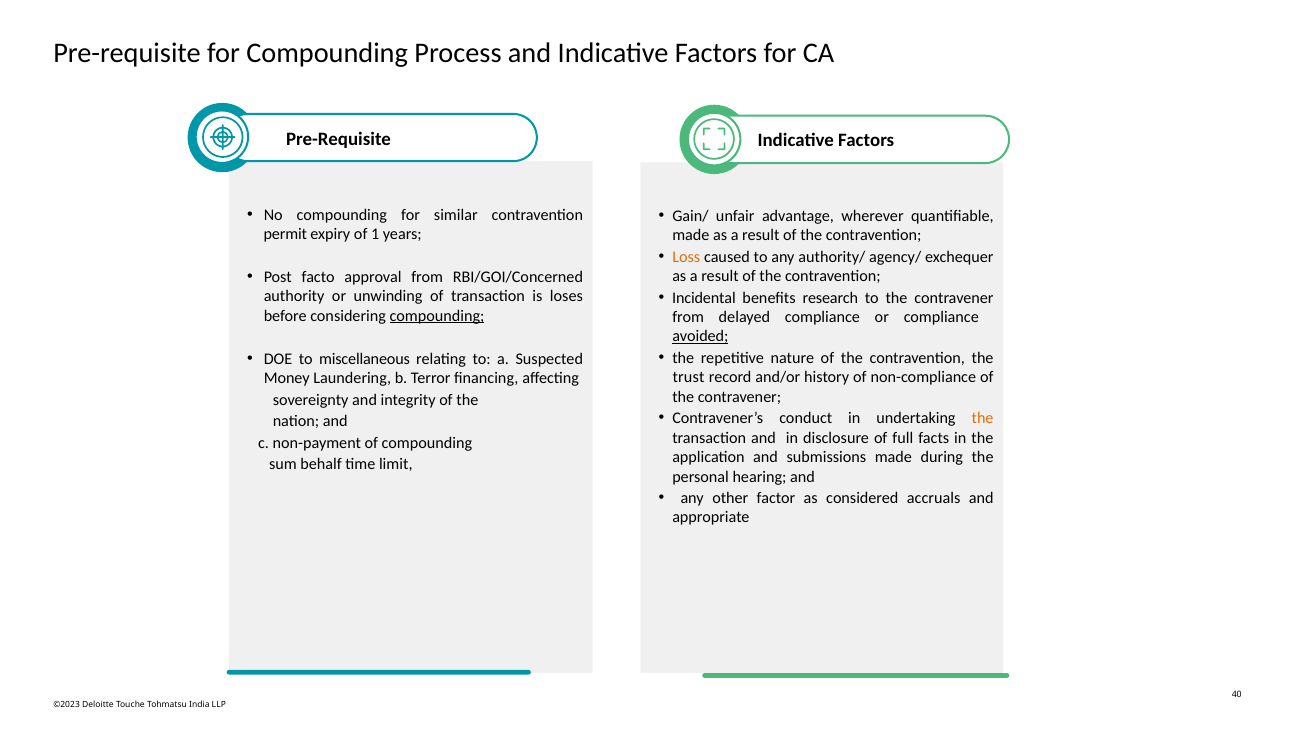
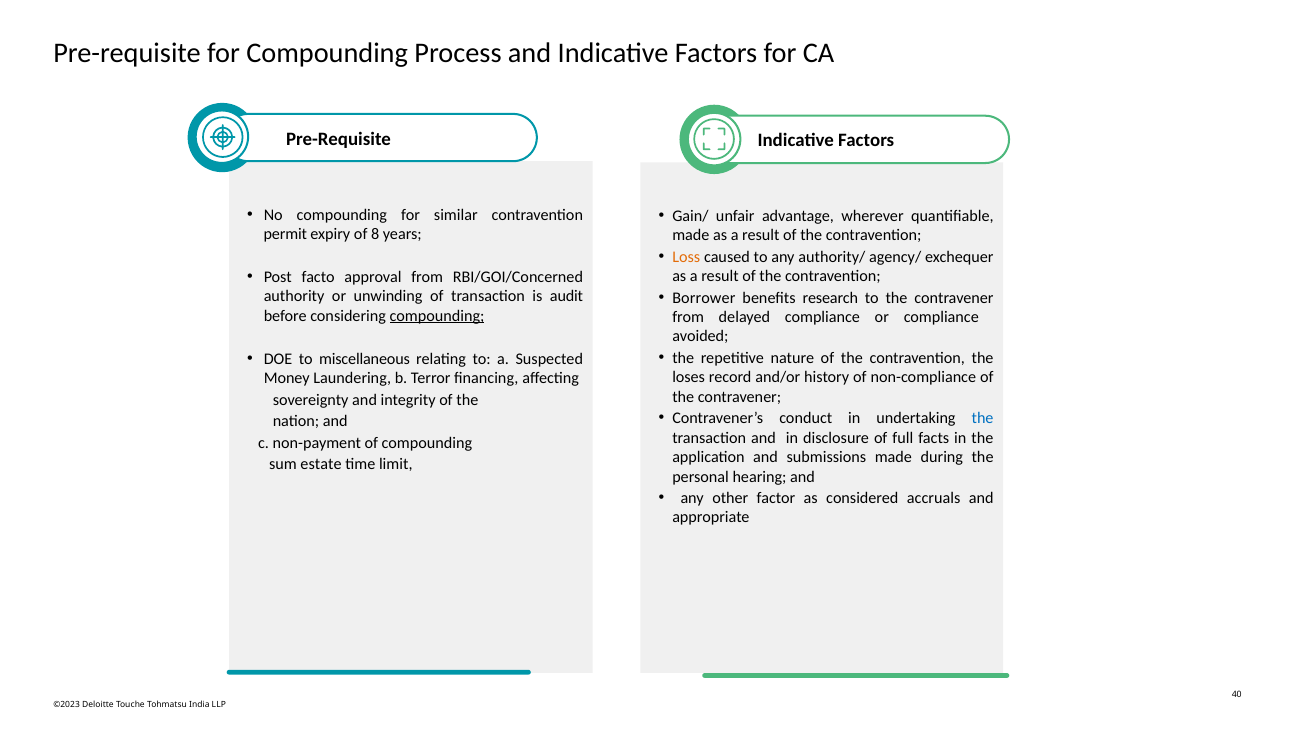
1: 1 -> 8
Incidental: Incidental -> Borrower
loses: loses -> audit
avoided underline: present -> none
trust: trust -> loses
the at (983, 418) colour: orange -> blue
behalf: behalf -> estate
